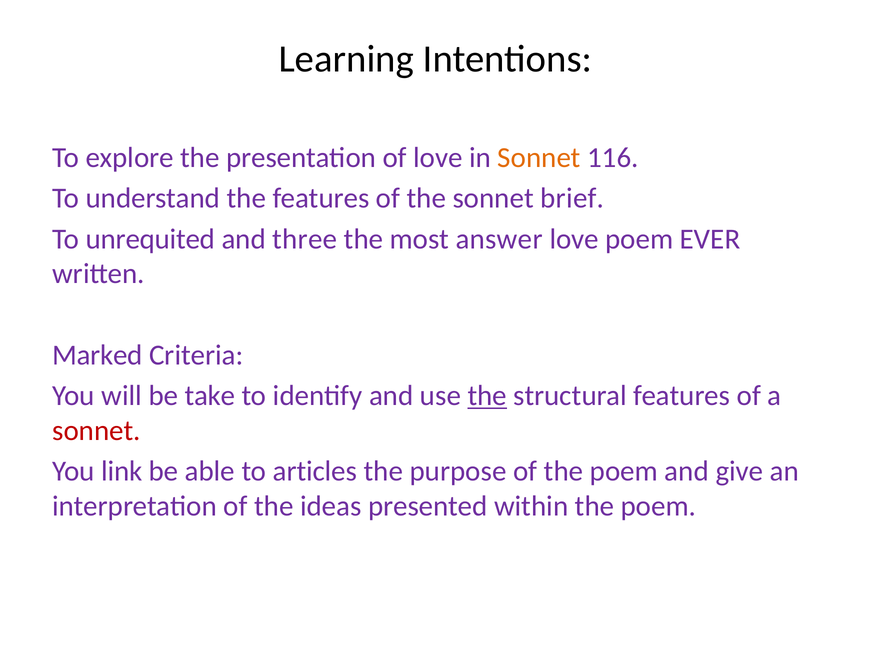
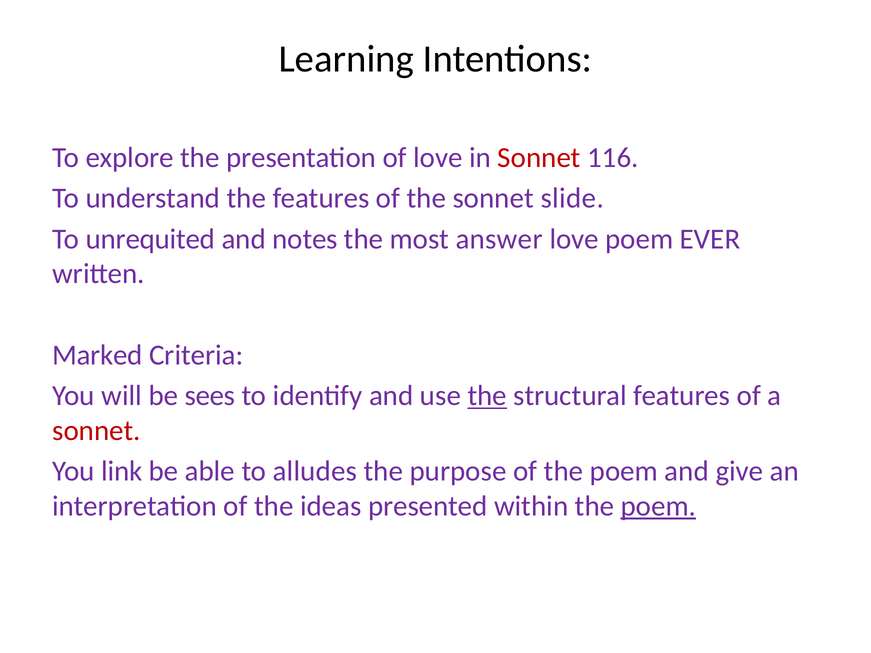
Sonnet at (539, 158) colour: orange -> red
brief: brief -> slide
three: three -> notes
take: take -> sees
articles: articles -> alludes
poem at (658, 506) underline: none -> present
